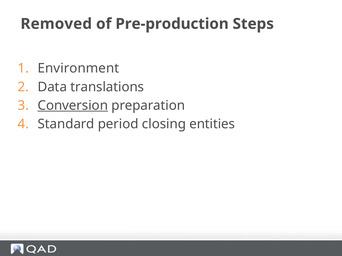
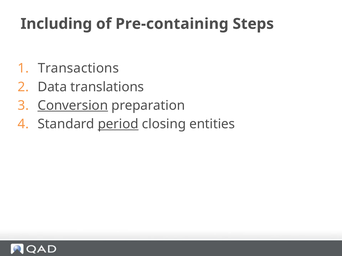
Removed: Removed -> Including
Pre-production: Pre-production -> Pre-containing
Environment: Environment -> Transactions
period underline: none -> present
